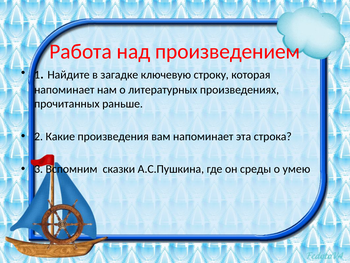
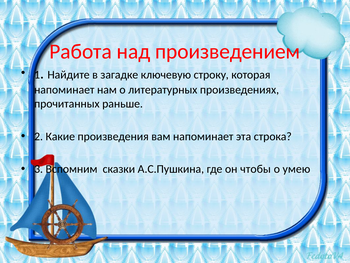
среды: среды -> чтобы
